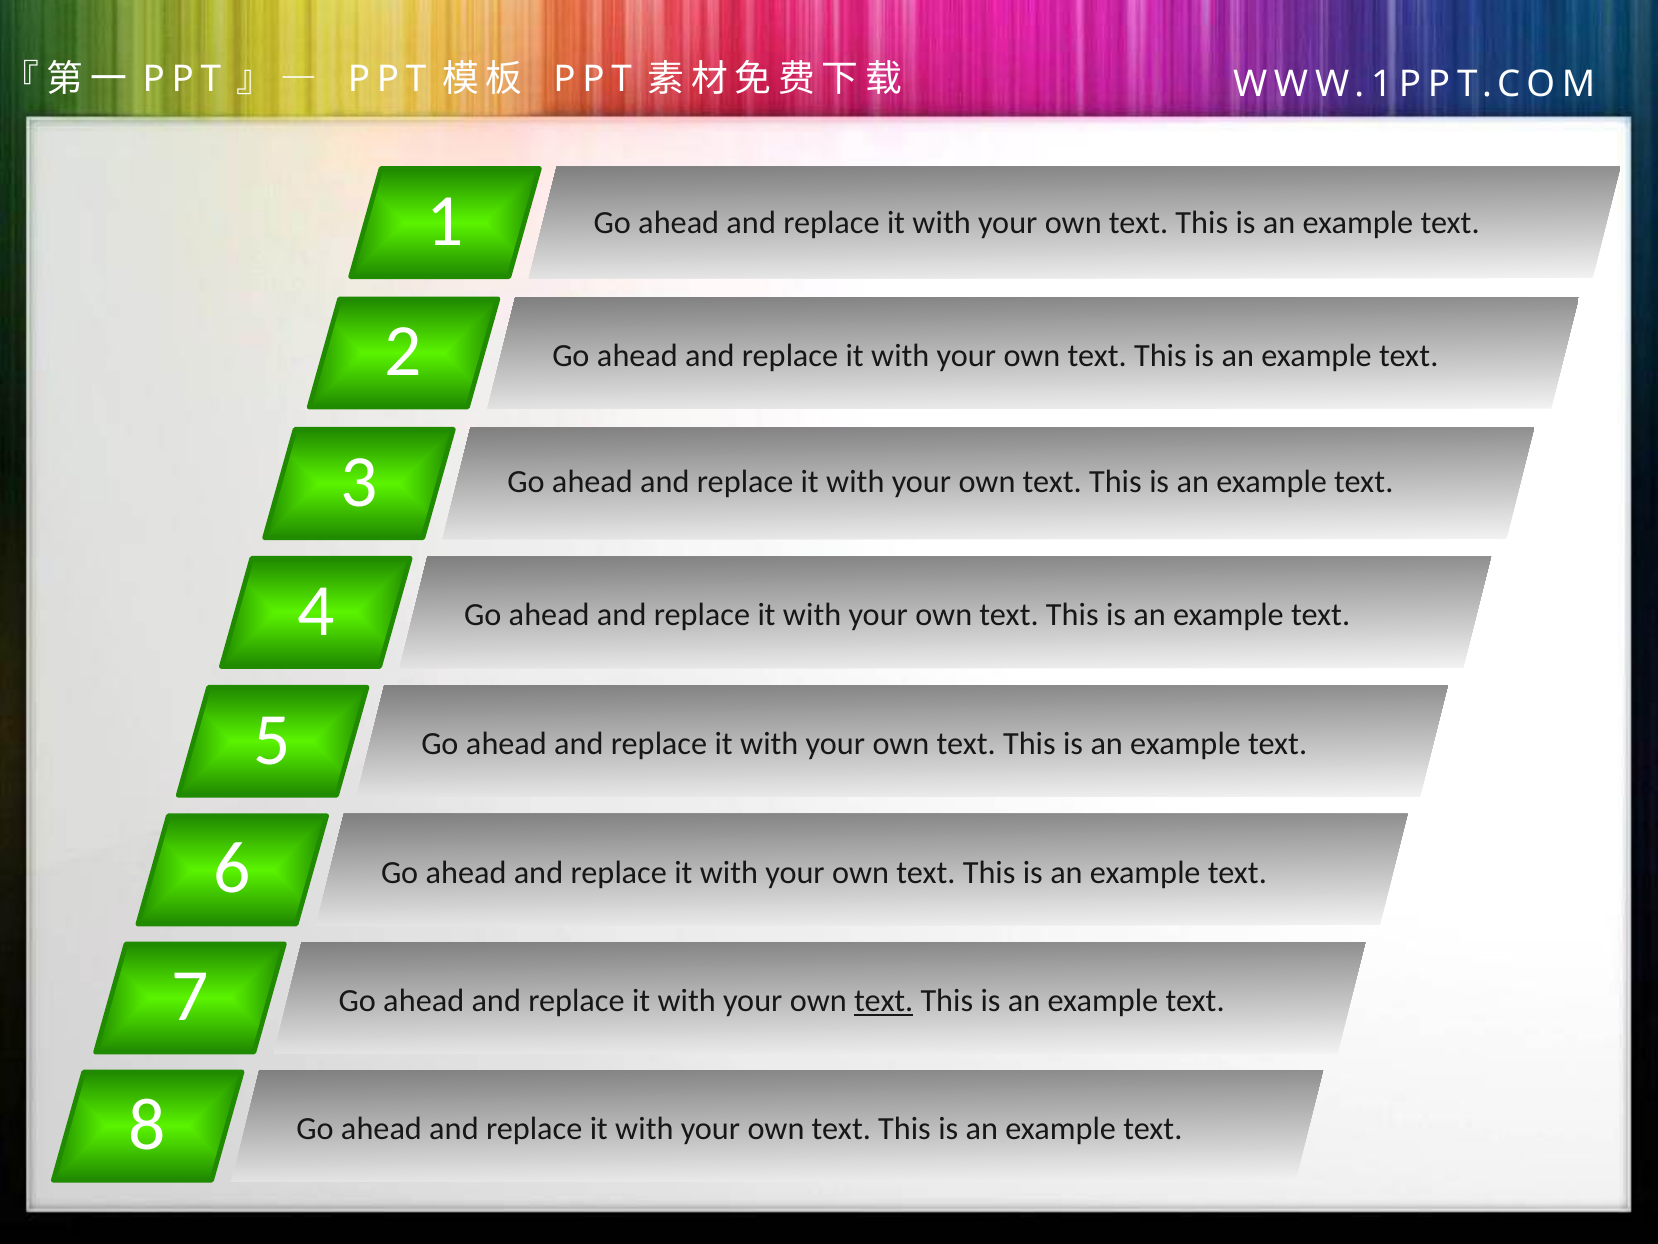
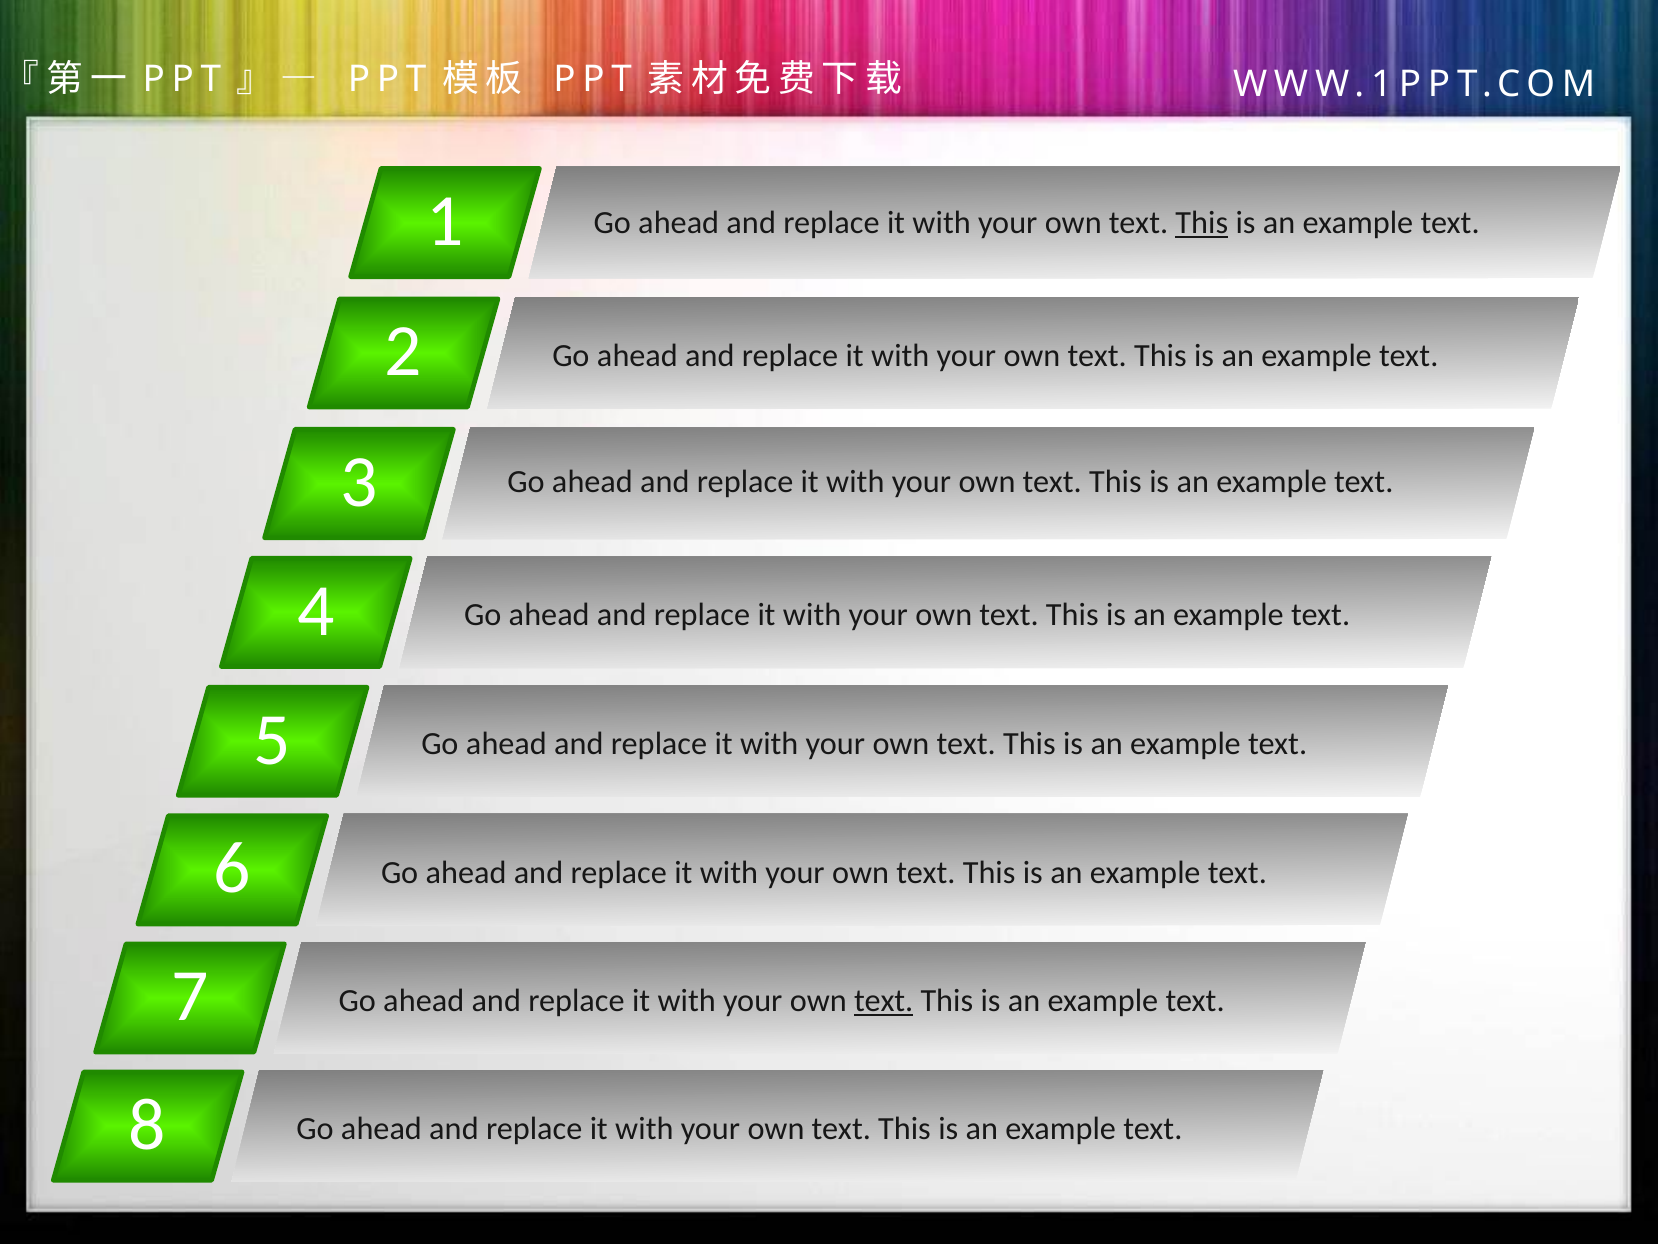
This at (1202, 223) underline: none -> present
